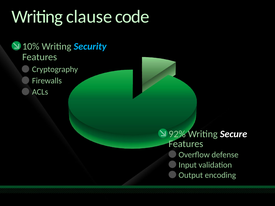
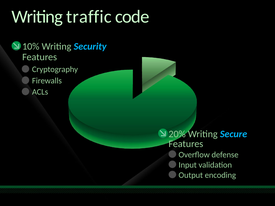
clause: clause -> traffic
92%: 92% -> 20%
Secure colour: white -> light blue
